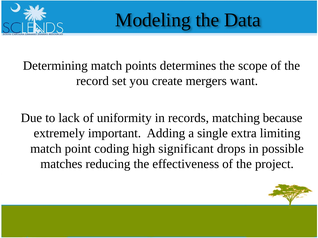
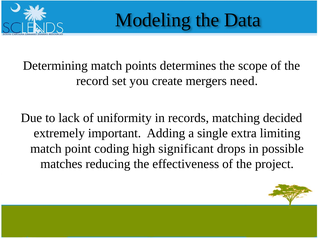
want: want -> need
because: because -> decided
